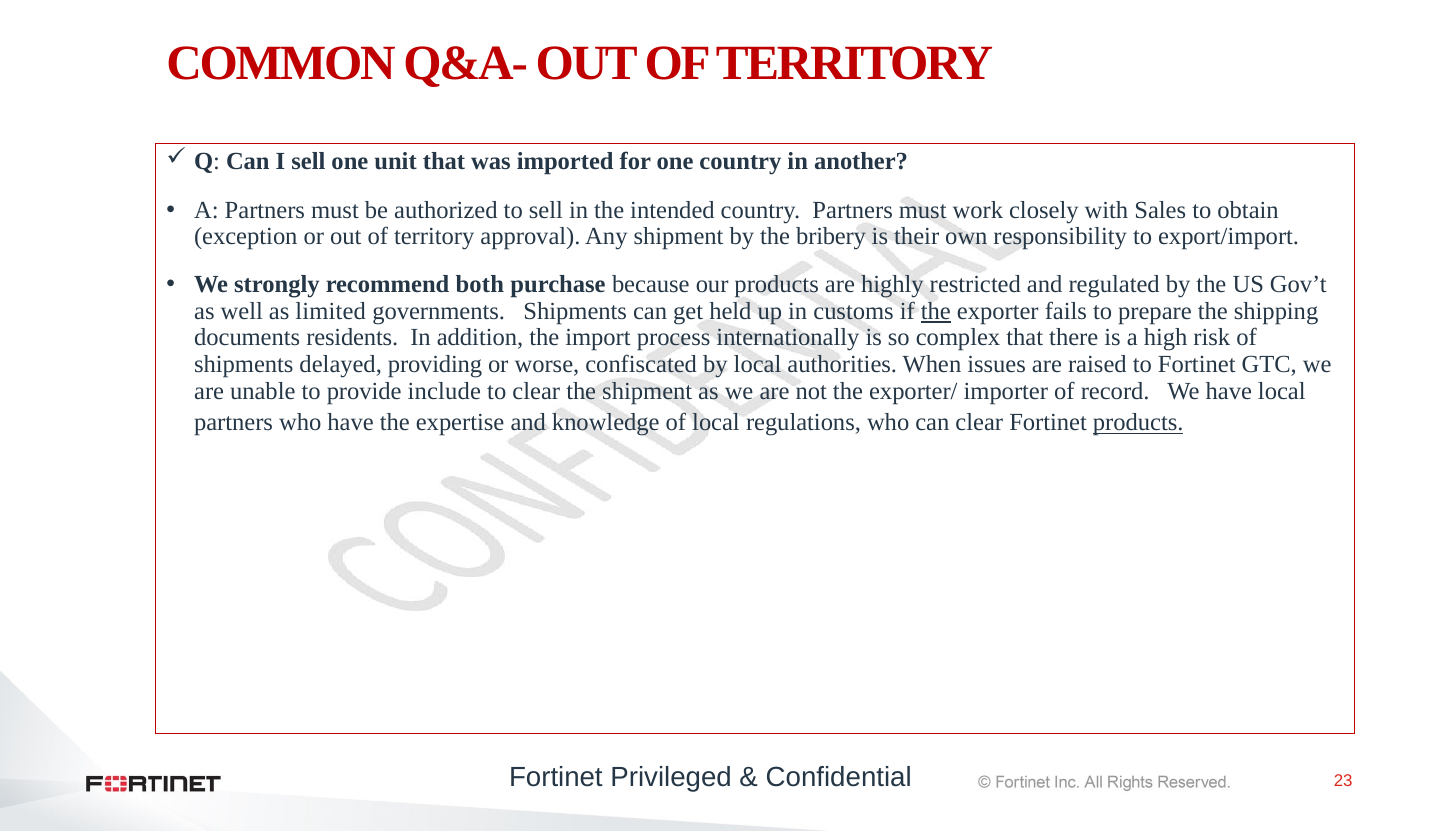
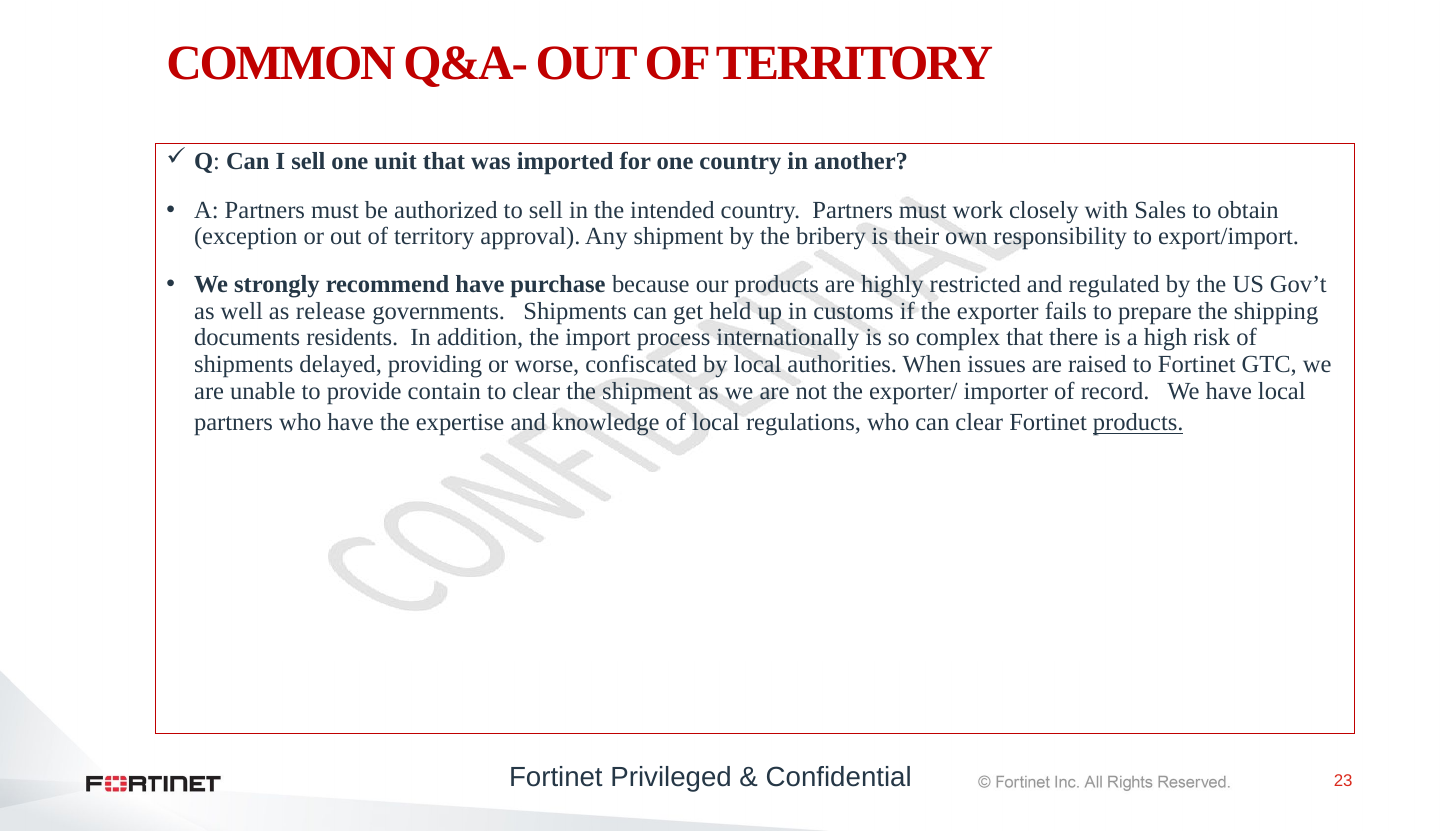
recommend both: both -> have
limited: limited -> release
the at (936, 311) underline: present -> none
include: include -> contain
